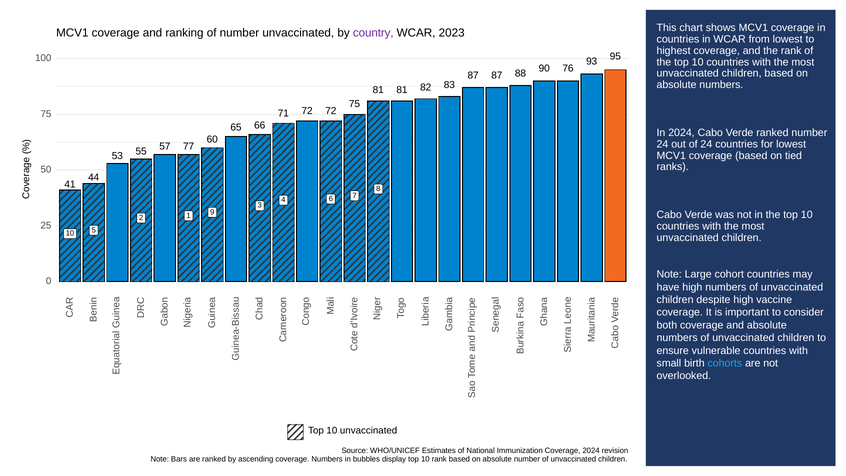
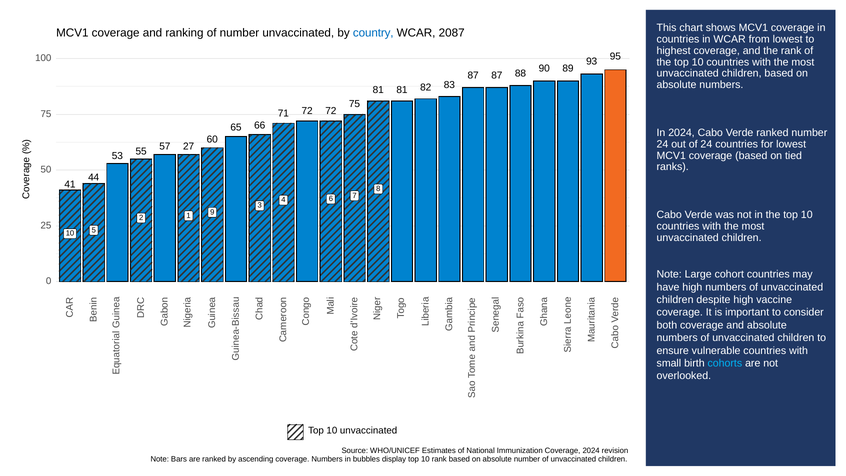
country colour: purple -> blue
2023: 2023 -> 2087
76: 76 -> 89
77: 77 -> 27
